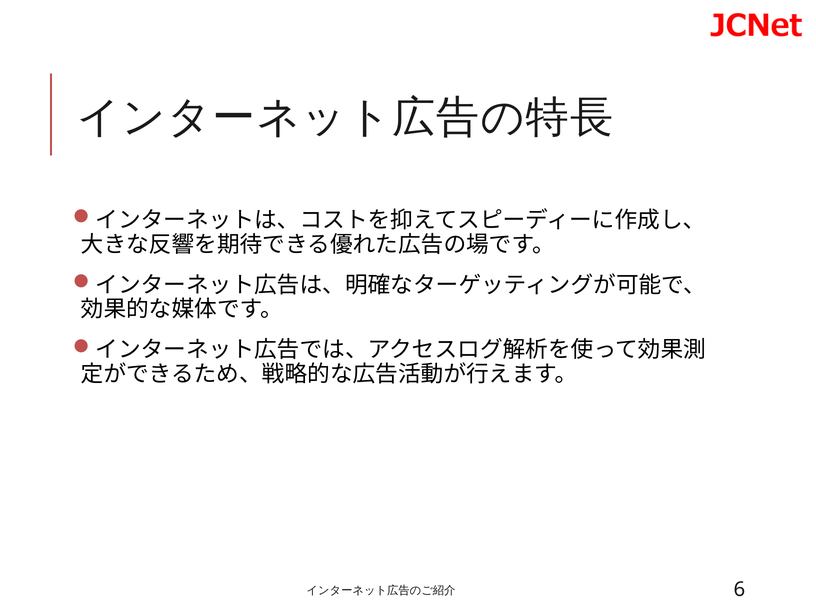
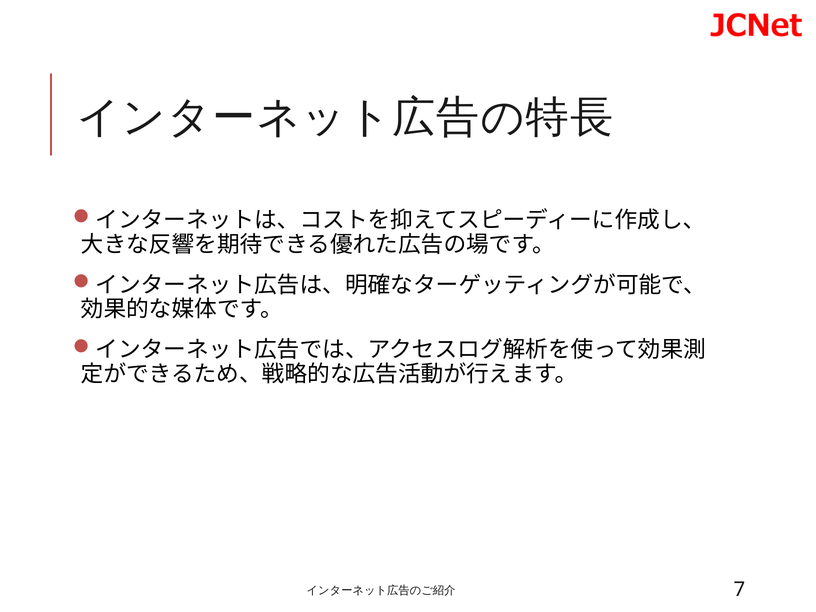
6: 6 -> 7
